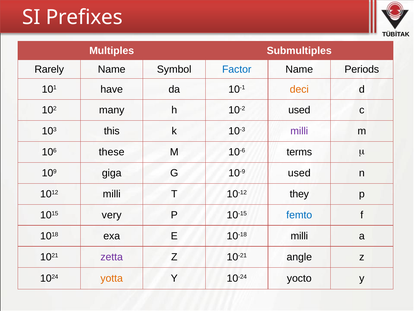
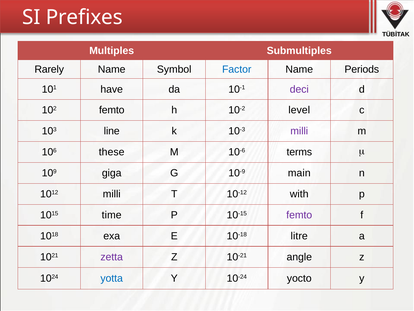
deci colour: orange -> purple
102 many: many -> femto
10-2 used: used -> level
this: this -> line
10-9 used: used -> main
they: they -> with
very: very -> time
femto at (299, 215) colour: blue -> purple
10-18 milli: milli -> litre
yotta colour: orange -> blue
